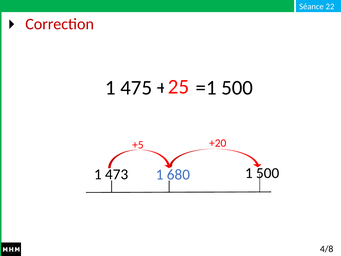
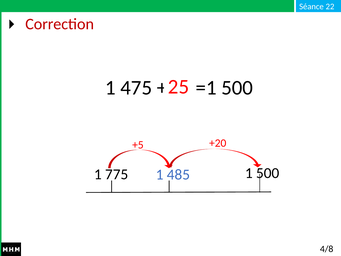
473: 473 -> 775
680: 680 -> 485
